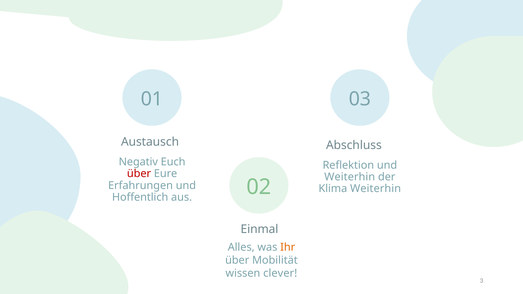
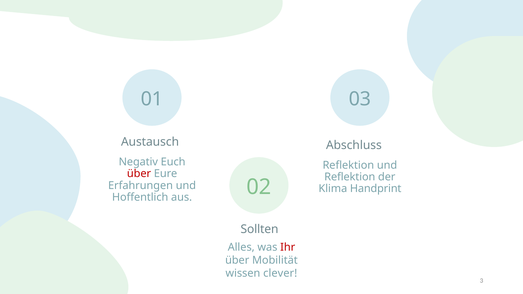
Weiterhin at (350, 177): Weiterhin -> Reflektion
Klima Weiterhin: Weiterhin -> Handprint
Einmal: Einmal -> Sollten
Ihr colour: orange -> red
